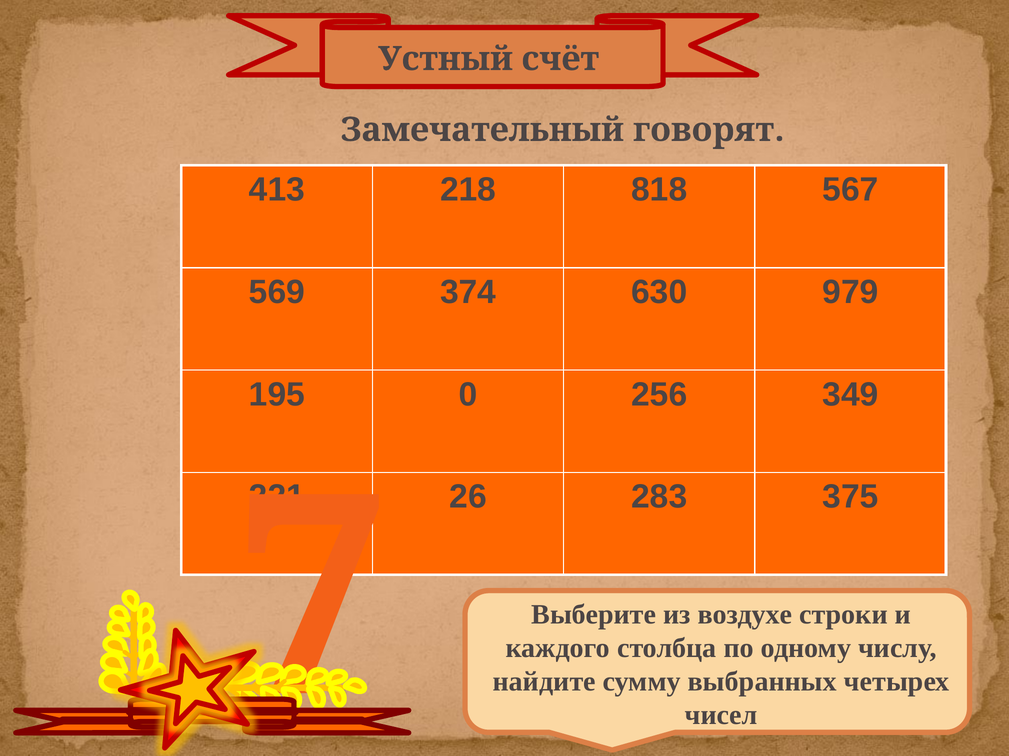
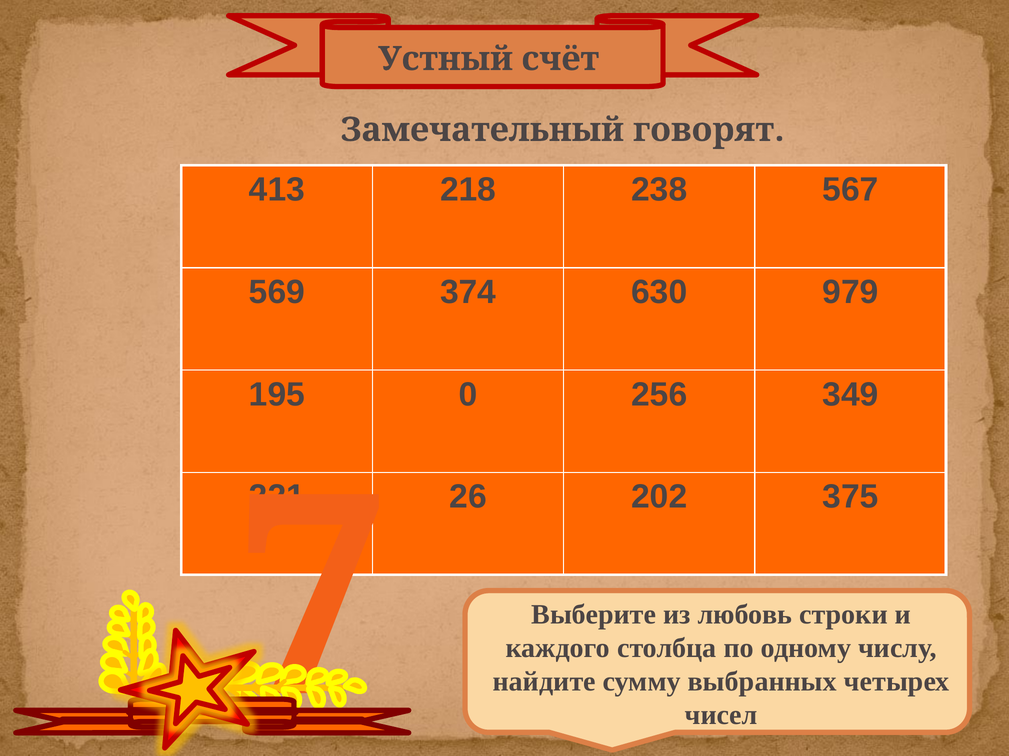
818: 818 -> 238
283: 283 -> 202
воздухе: воздухе -> любовь
